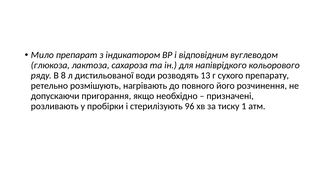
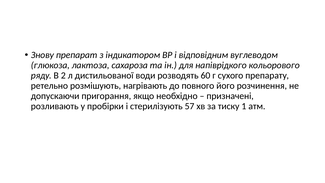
Мило: Мило -> Знову
8: 8 -> 2
13: 13 -> 60
96: 96 -> 57
